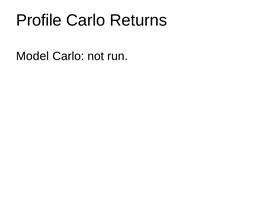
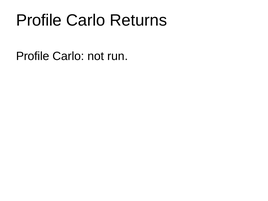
Model at (33, 56): Model -> Profile
